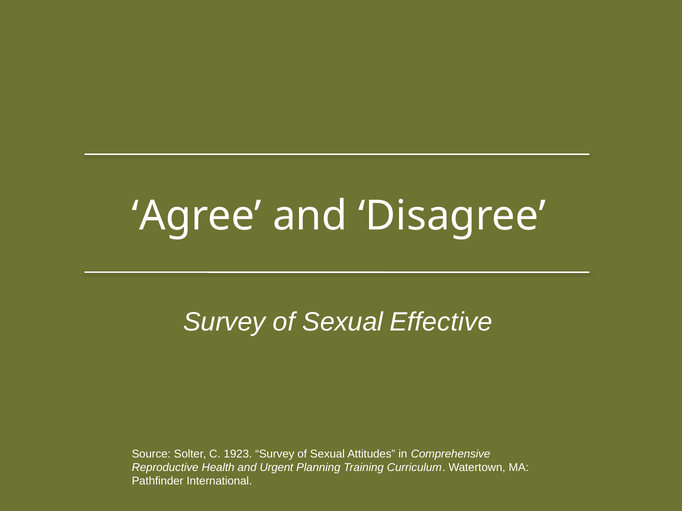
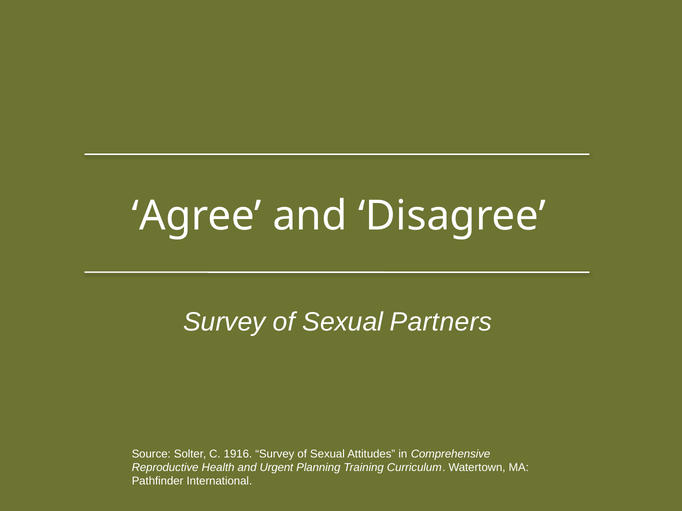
Effective: Effective -> Partners
1923: 1923 -> 1916
